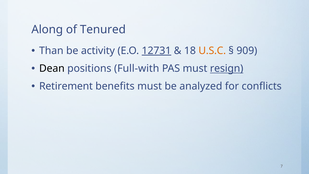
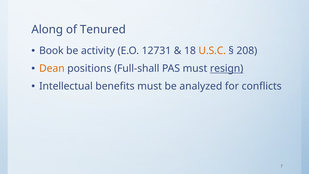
Than: Than -> Book
12731 underline: present -> none
909: 909 -> 208
Dean colour: black -> orange
Full-with: Full-with -> Full-shall
Retirement: Retirement -> Intellectual
